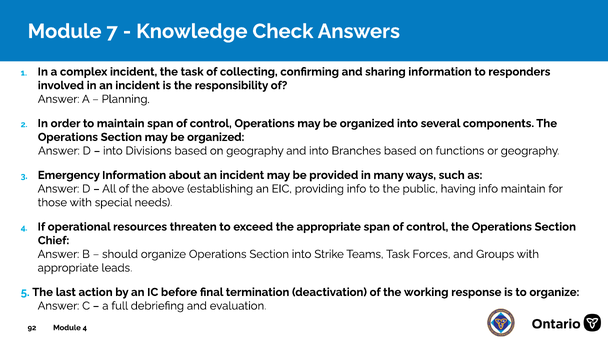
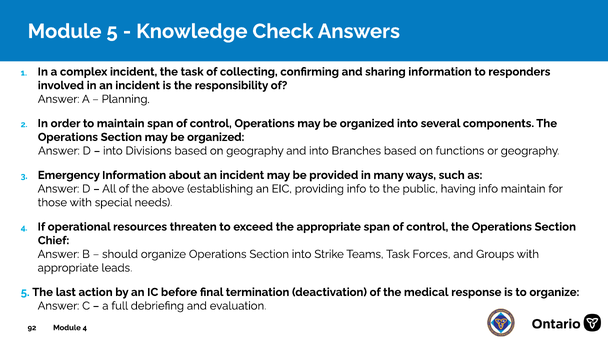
Module 7: 7 -> 5
working: working -> medical
